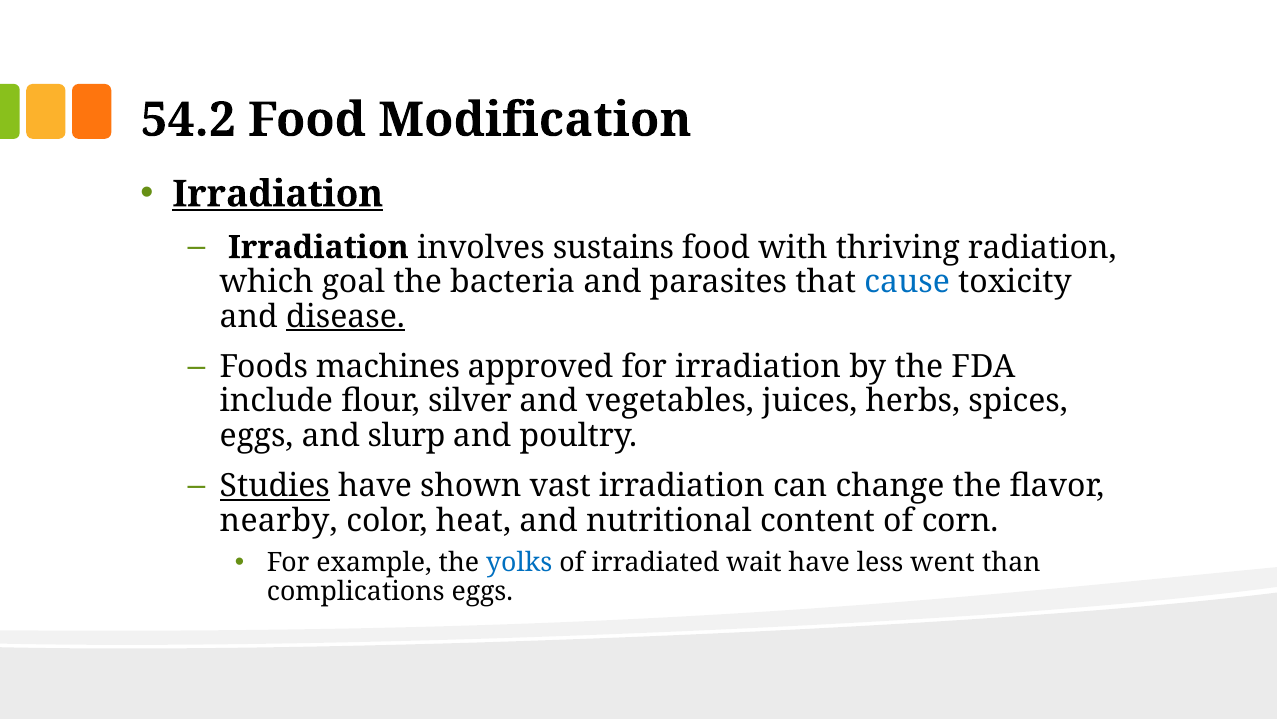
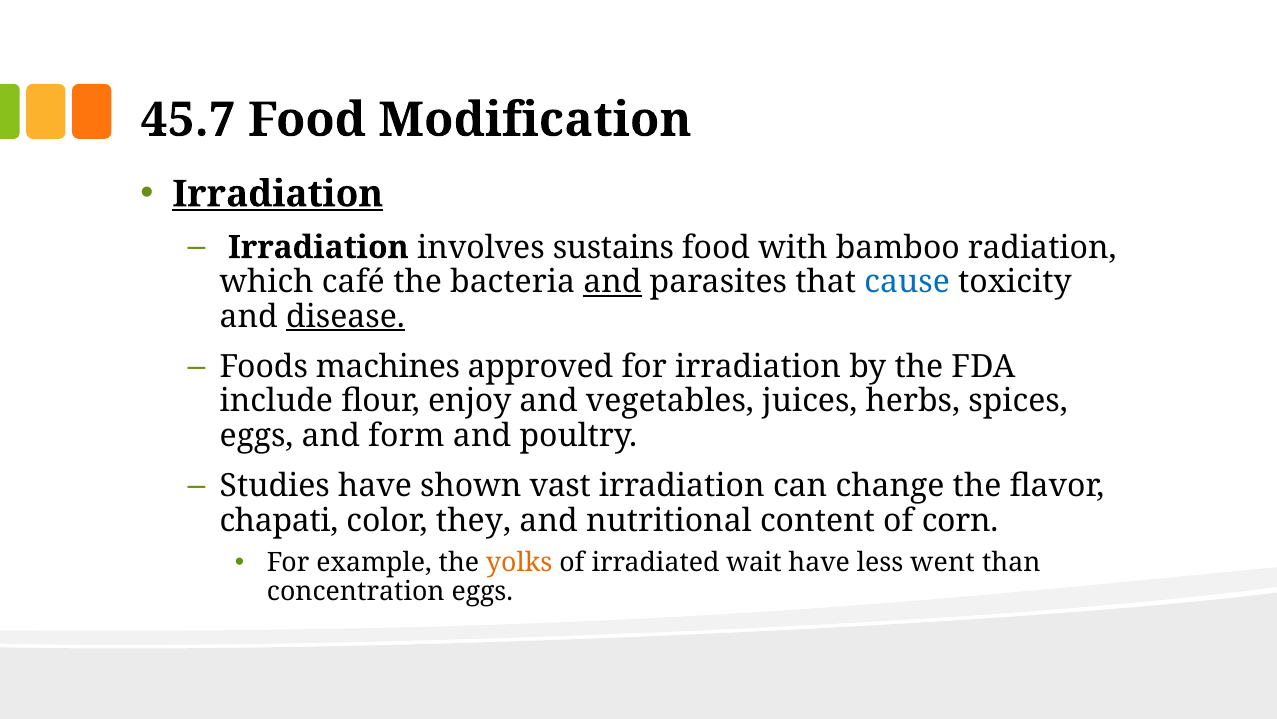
54.2: 54.2 -> 45.7
thriving: thriving -> bamboo
goal: goal -> café
and at (612, 282) underline: none -> present
silver: silver -> enjoy
slurp: slurp -> form
Studies underline: present -> none
nearby: nearby -> chapati
heat: heat -> they
yolks colour: blue -> orange
complications: complications -> concentration
